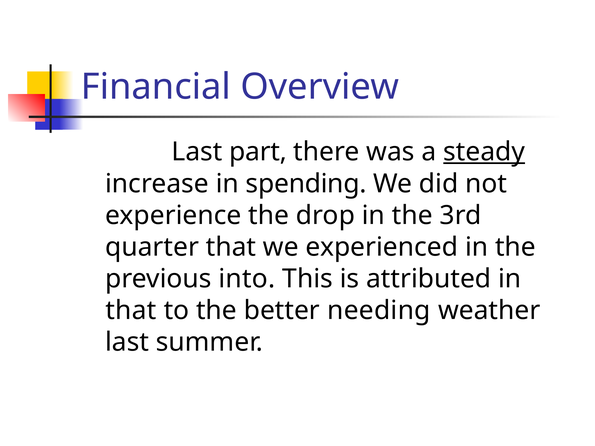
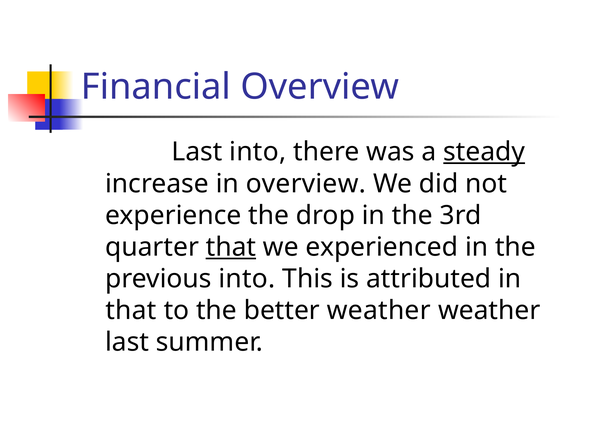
Last part: part -> into
in spending: spending -> overview
that at (231, 247) underline: none -> present
better needing: needing -> weather
